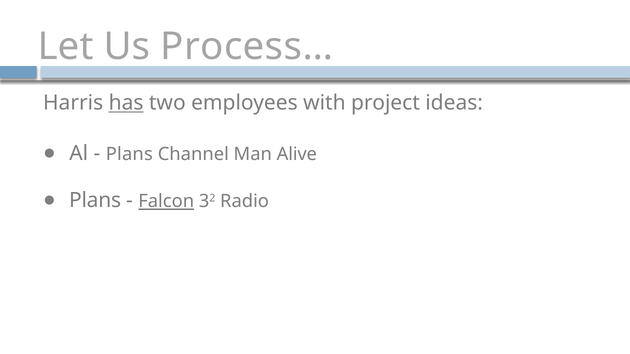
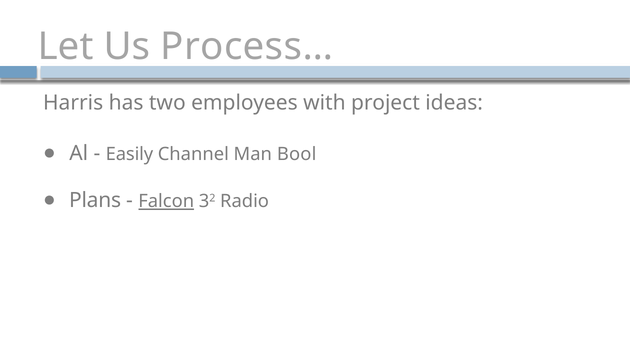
has underline: present -> none
Plans at (129, 154): Plans -> Easily
Alive: Alive -> Bool
